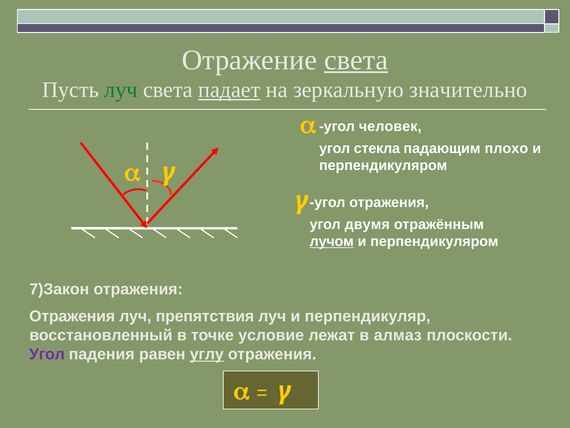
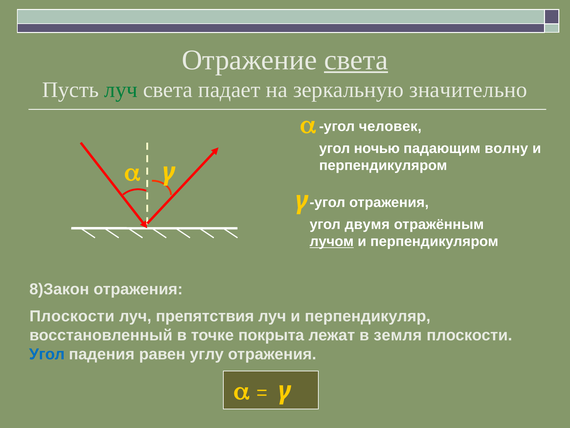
падает underline: present -> none
стекла: стекла -> ночью
плохо: плохо -> волну
7)Закон: 7)Закон -> 8)Закон
Отражения at (72, 316): Отражения -> Плоскости
условие: условие -> покрыта
алмаз: алмаз -> земля
Угол at (47, 354) colour: purple -> blue
углу underline: present -> none
